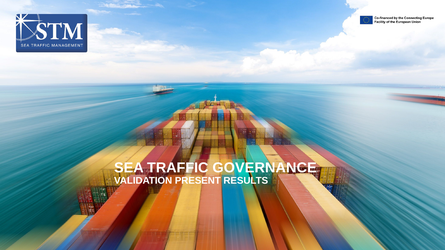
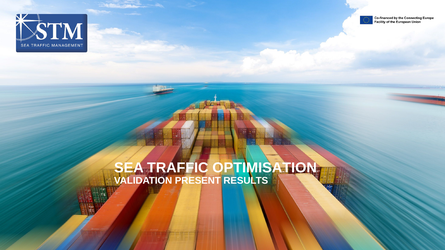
GOVERNANCE: GOVERNANCE -> OPTIMISATION
